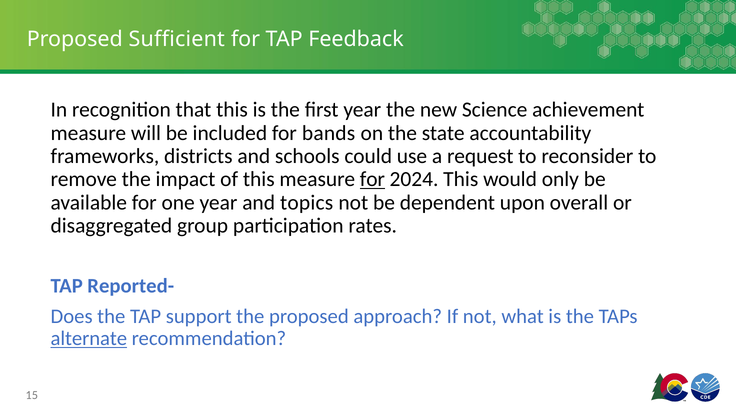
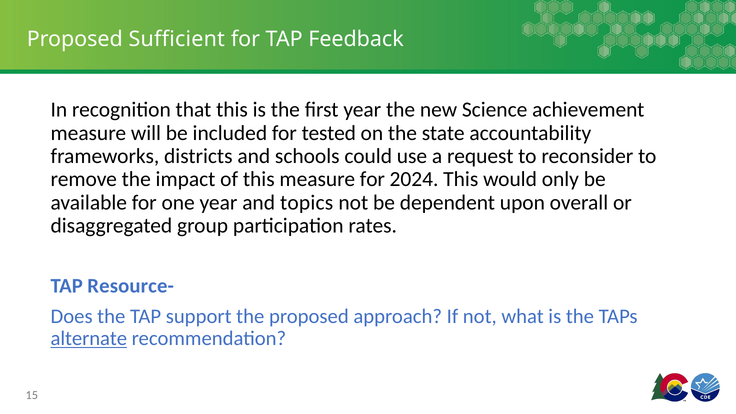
bands: bands -> tested
for at (372, 179) underline: present -> none
Reported-: Reported- -> Resource-
